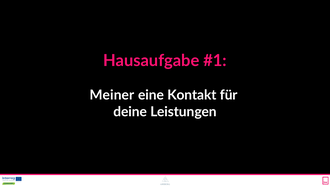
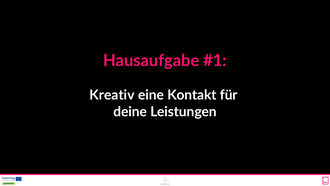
Meiner: Meiner -> Kreativ
